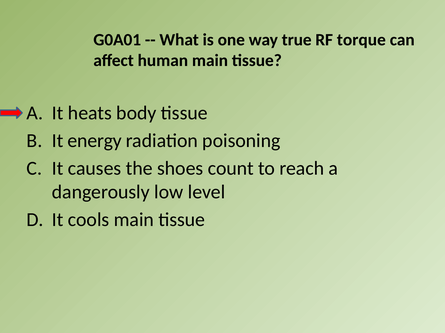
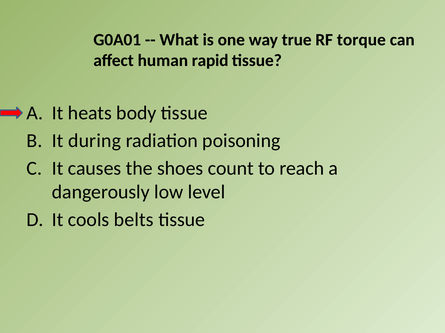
human main: main -> rapid
energy: energy -> during
cools main: main -> belts
